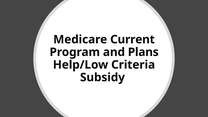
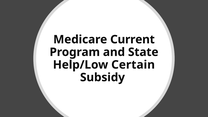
Plans: Plans -> State
Criteria: Criteria -> Certain
